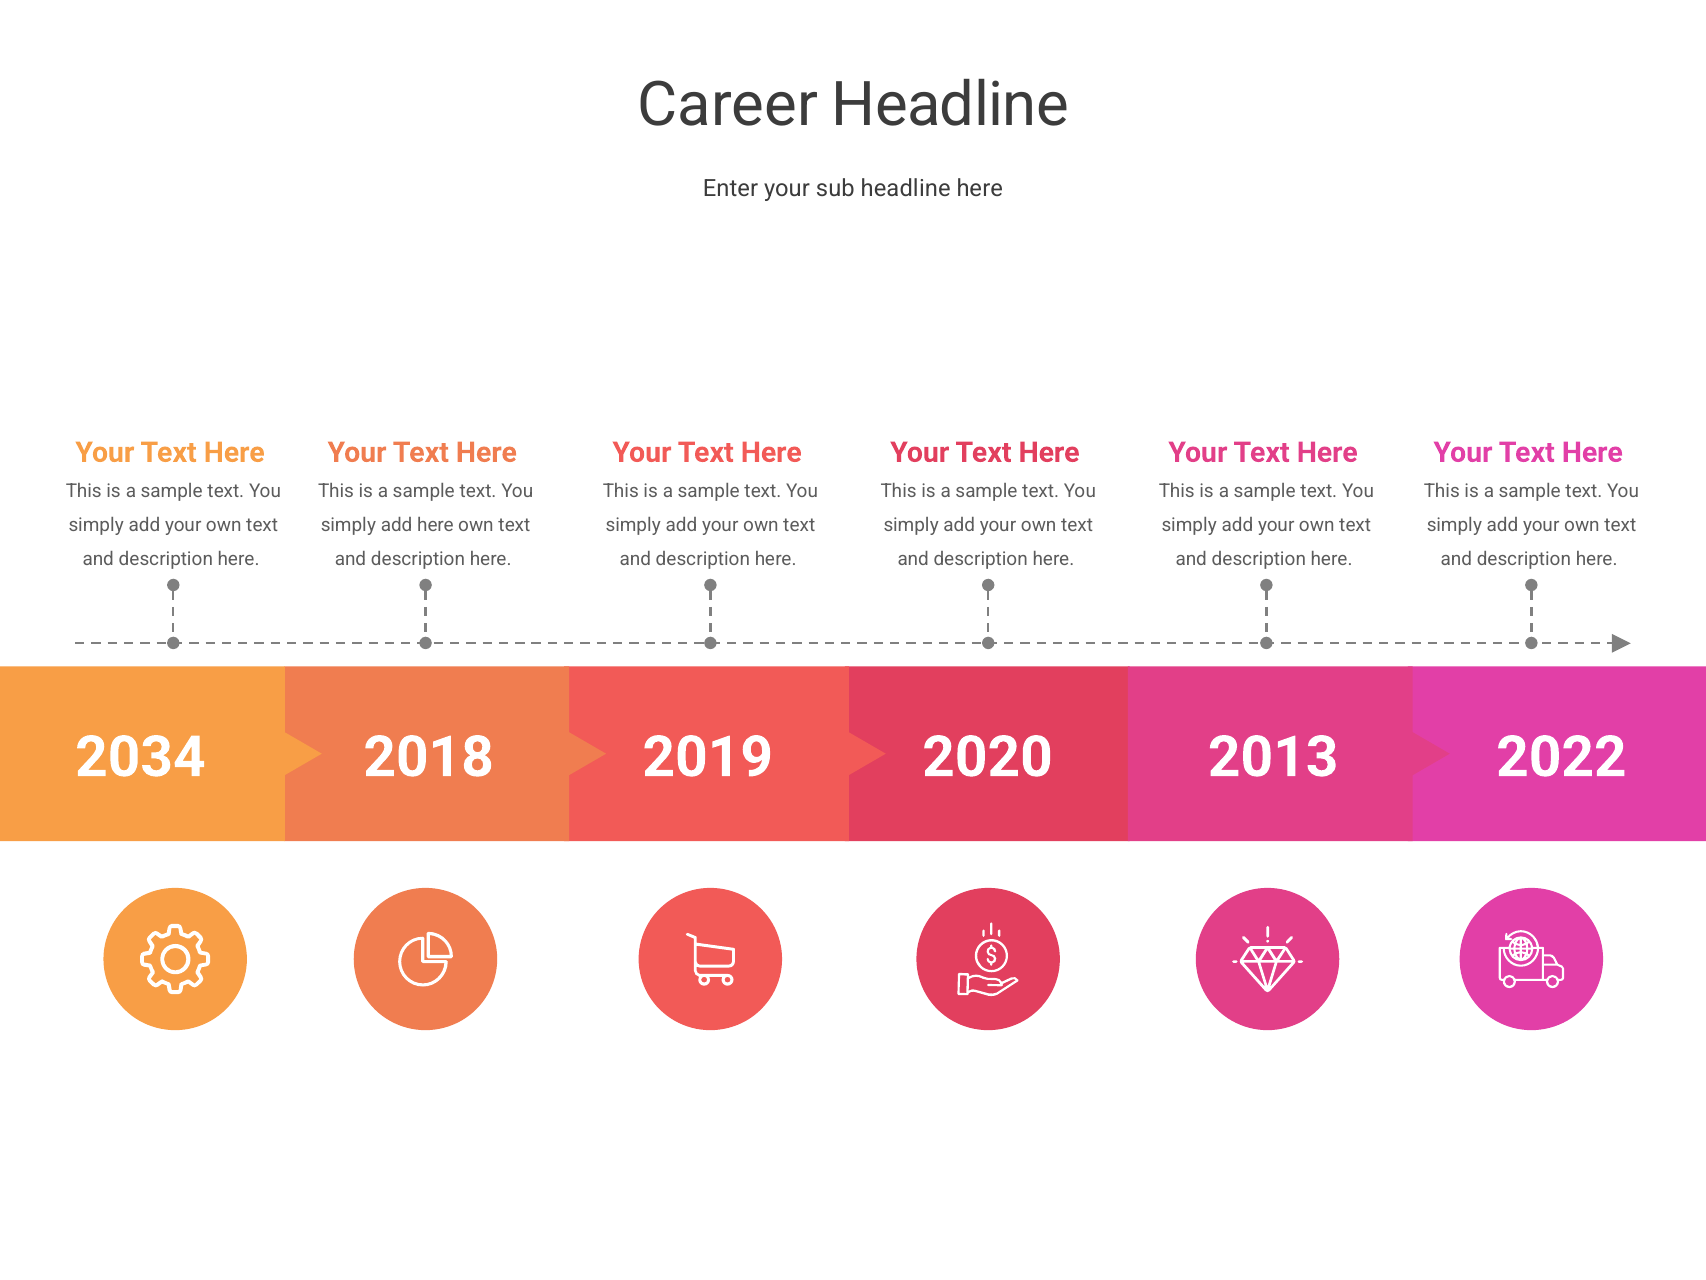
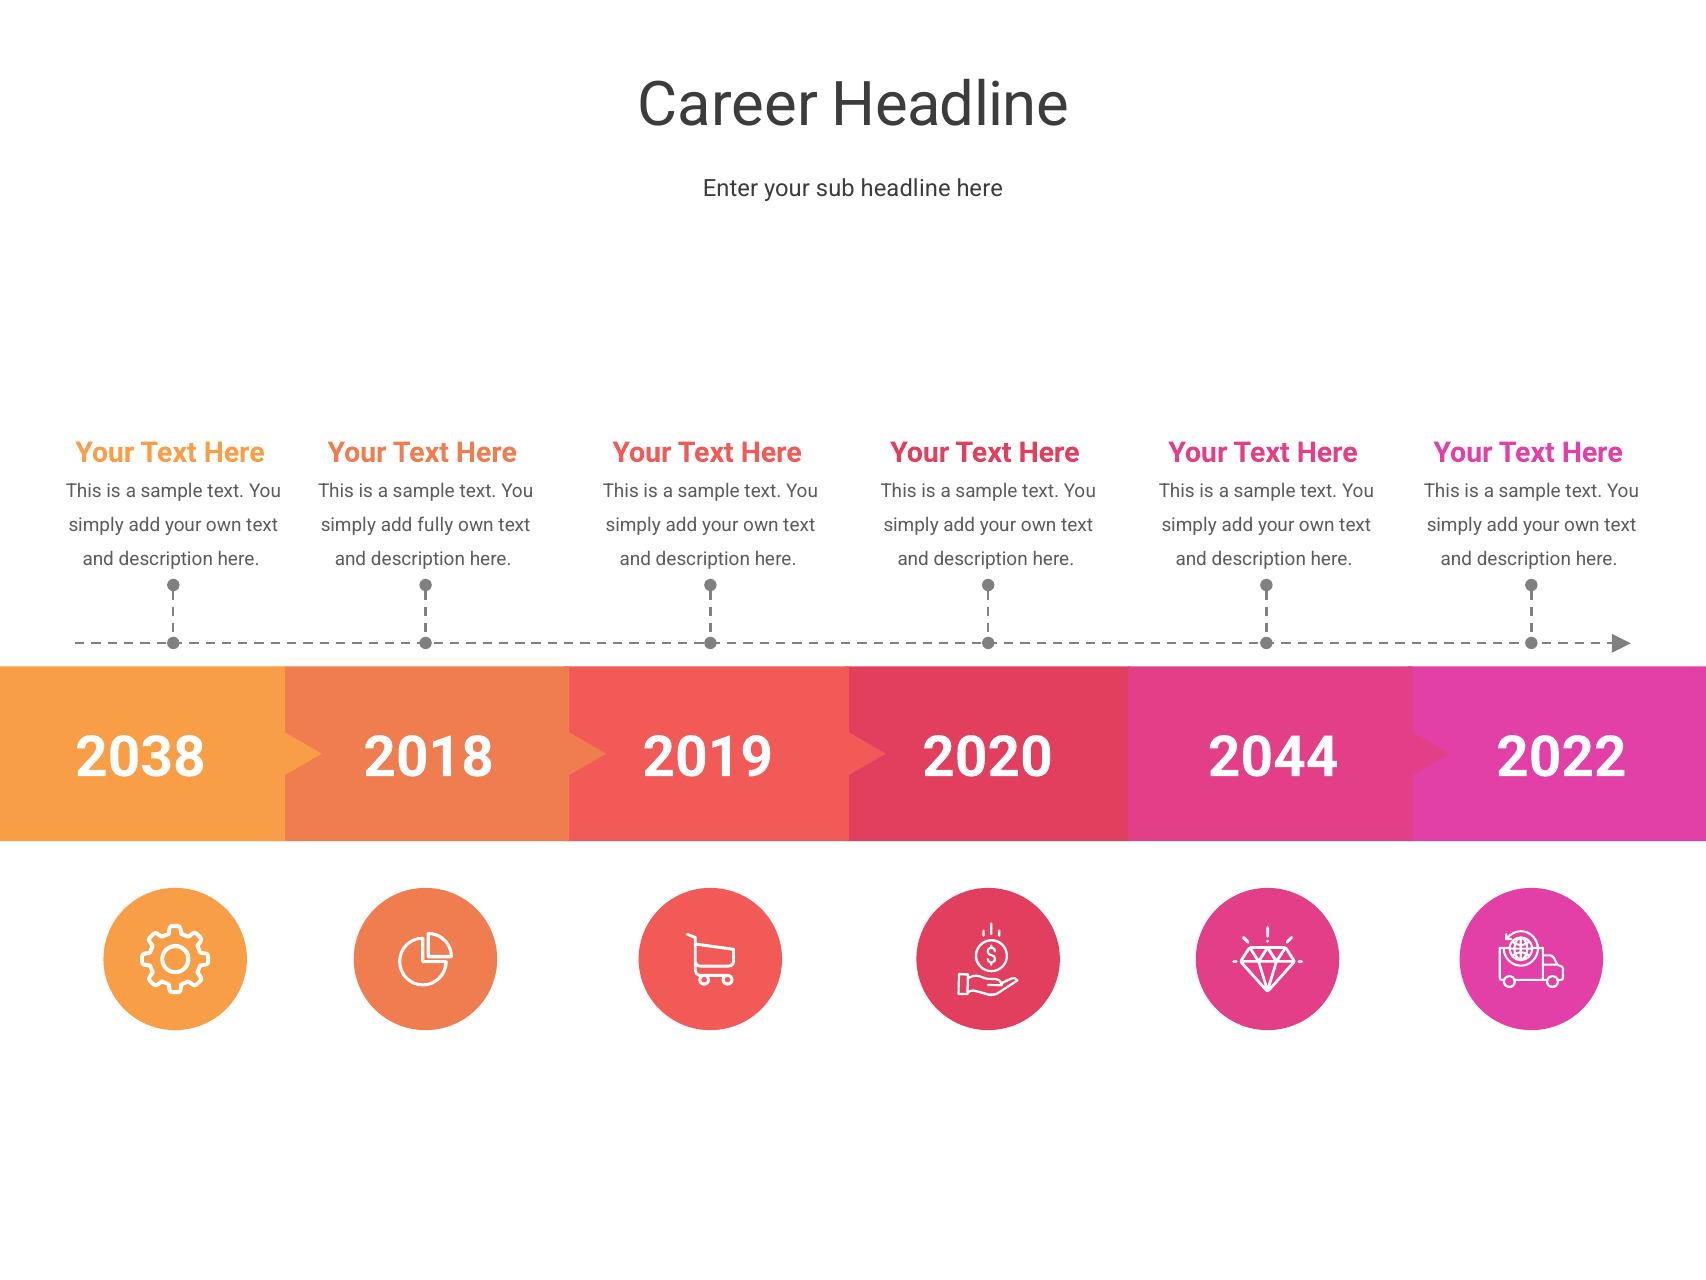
add here: here -> fully
2034: 2034 -> 2038
2013: 2013 -> 2044
